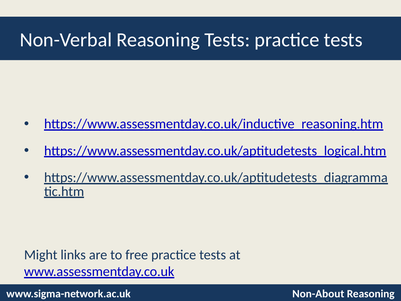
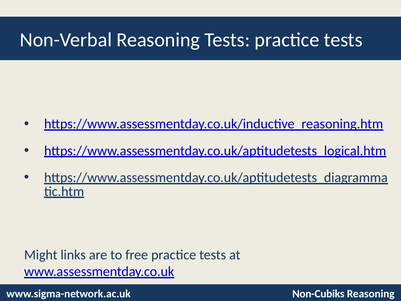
Non-About: Non-About -> Non-Cubiks
